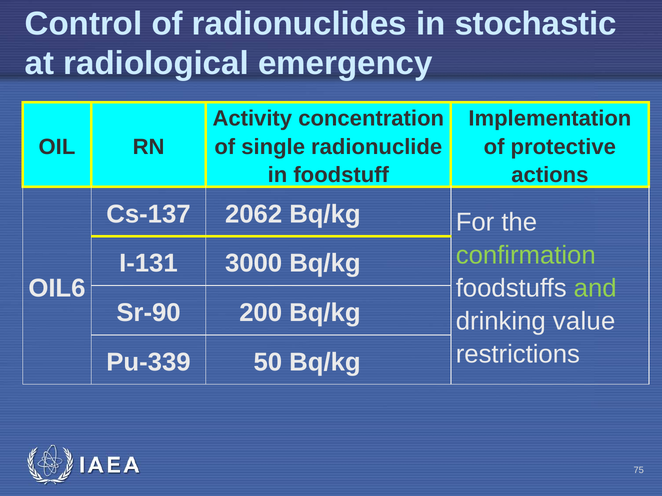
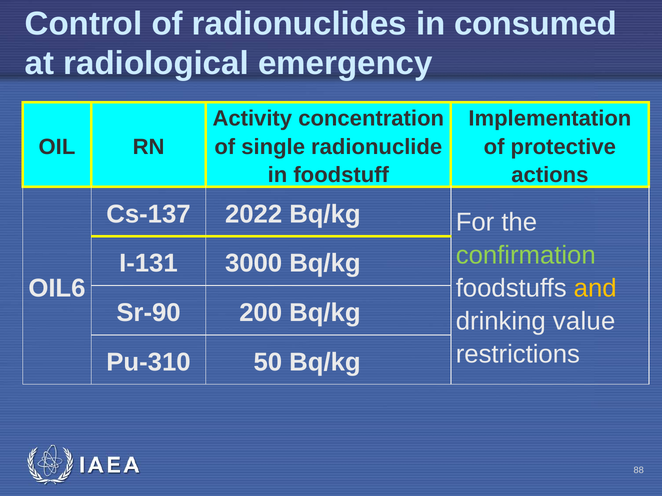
stochastic: stochastic -> consumed
2062: 2062 -> 2022
and colour: light green -> yellow
Pu-339: Pu-339 -> Pu-310
75: 75 -> 88
